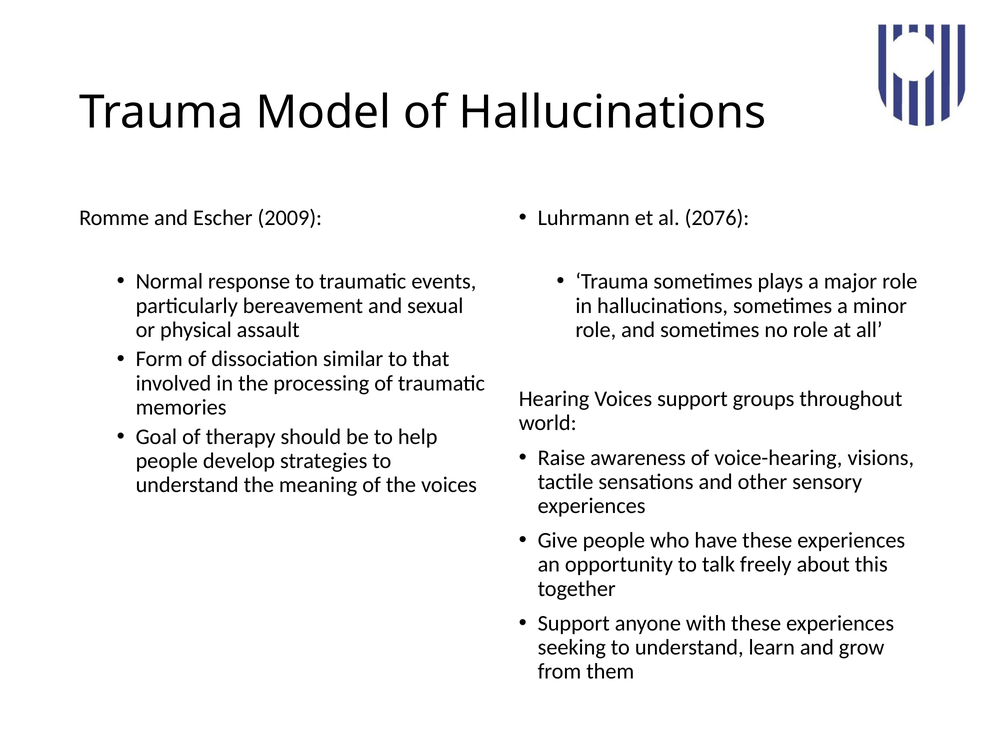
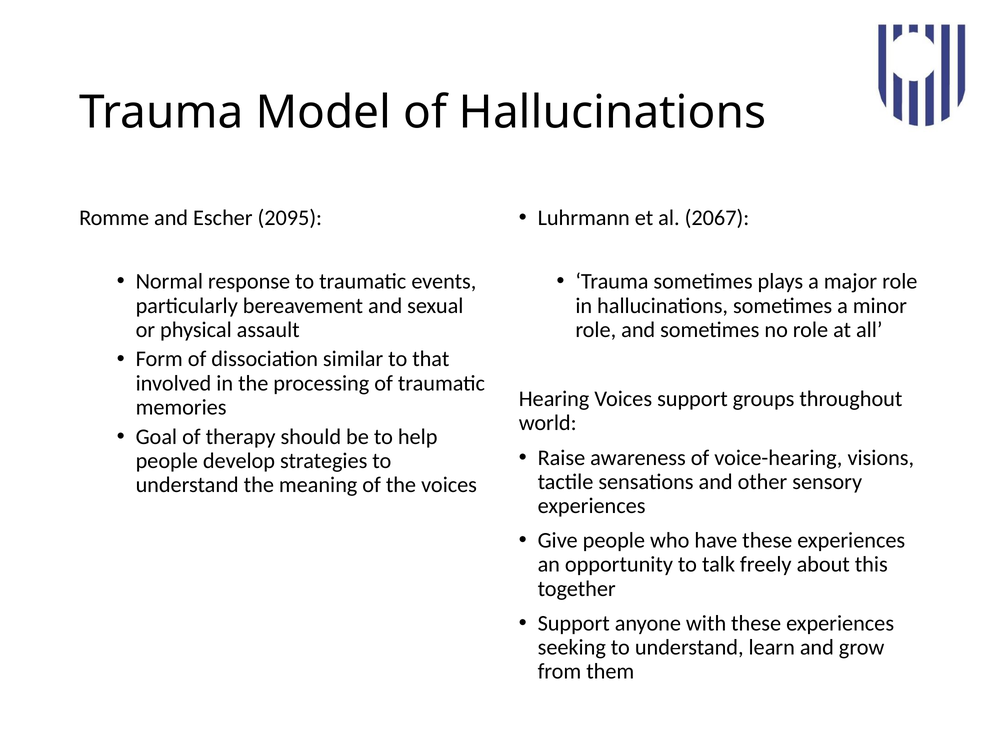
2076: 2076 -> 2067
2009: 2009 -> 2095
